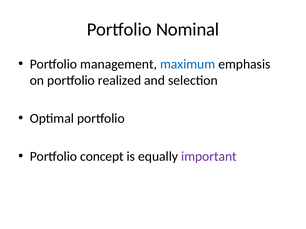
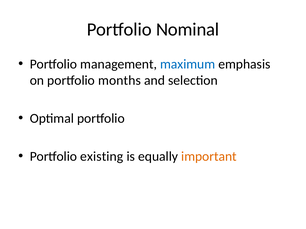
realized: realized -> months
concept: concept -> existing
important colour: purple -> orange
